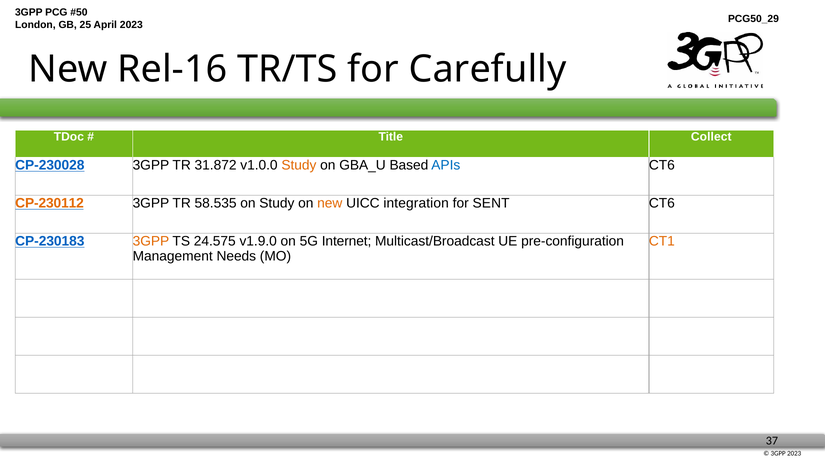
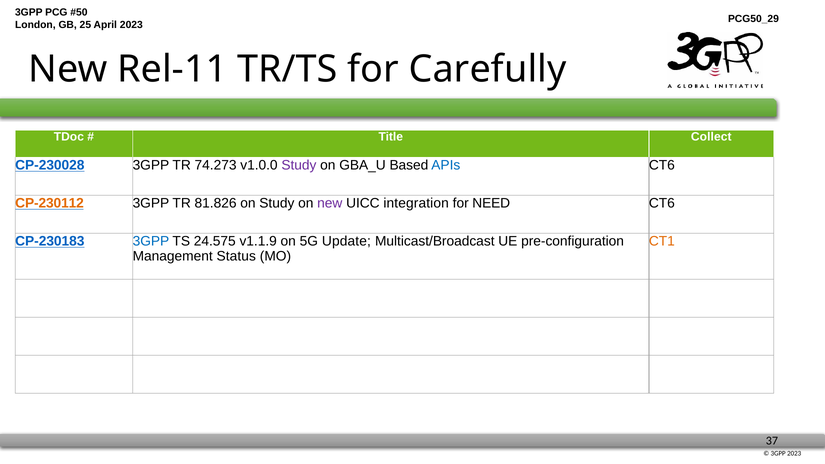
Rel-16: Rel-16 -> Rel-11
31.872: 31.872 -> 74.273
Study at (299, 165) colour: orange -> purple
58.535: 58.535 -> 81.826
new at (330, 203) colour: orange -> purple
SENT: SENT -> NEED
3GPP at (151, 241) colour: orange -> blue
v1.9.0: v1.9.0 -> v1.1.9
Internet: Internet -> Update
Needs: Needs -> Status
